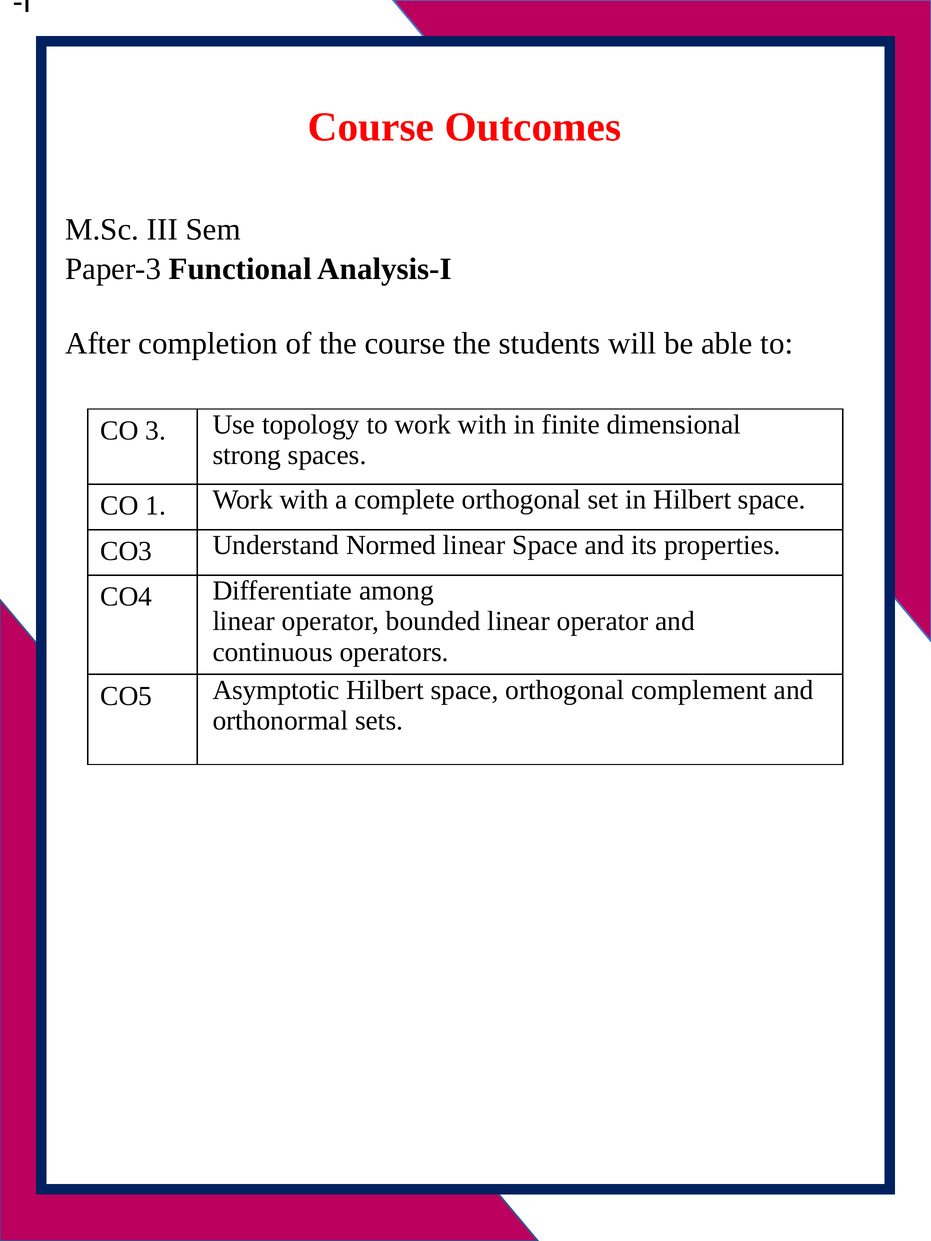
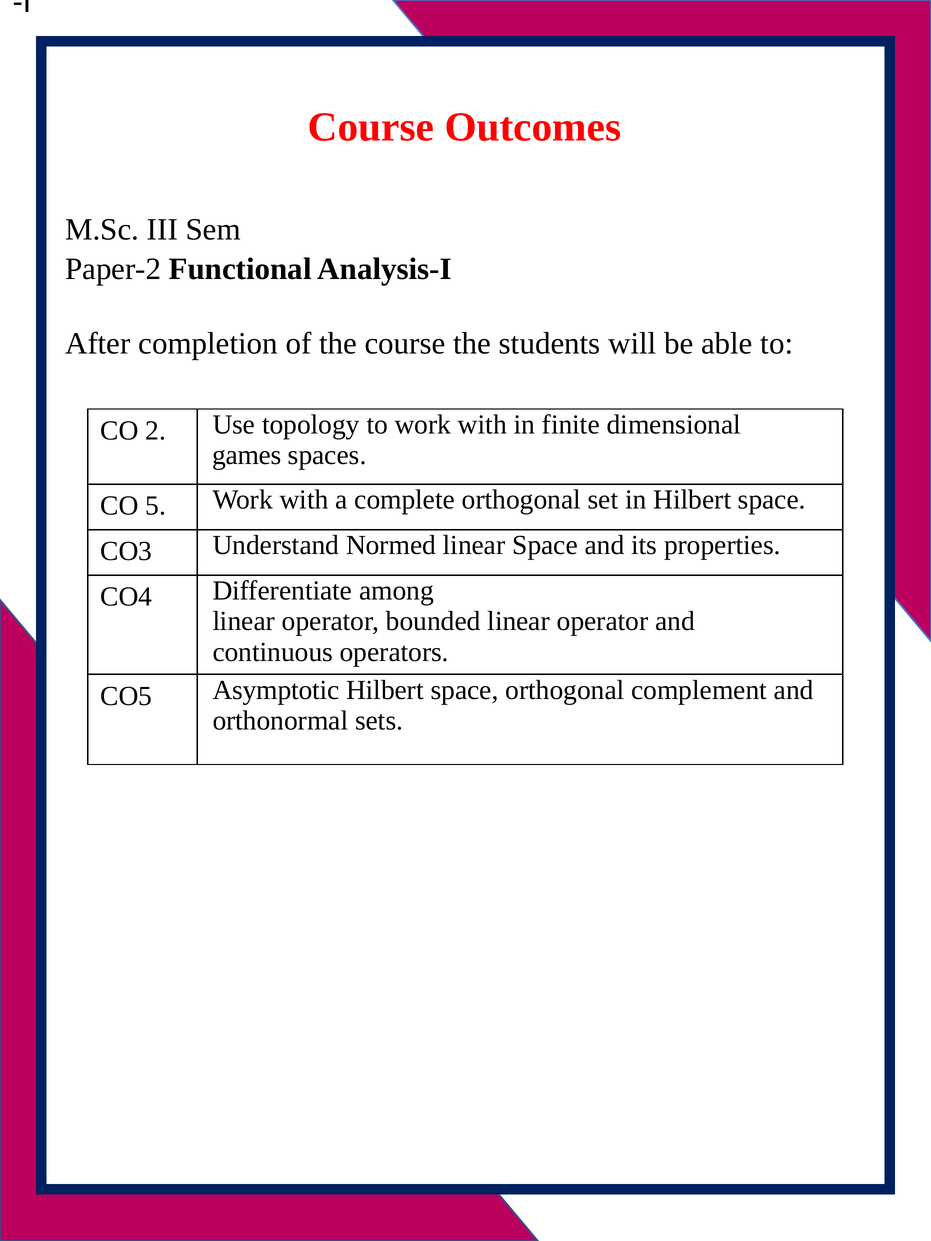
Paper-3: Paper-3 -> Paper-2
3: 3 -> 2
strong: strong -> games
1: 1 -> 5
